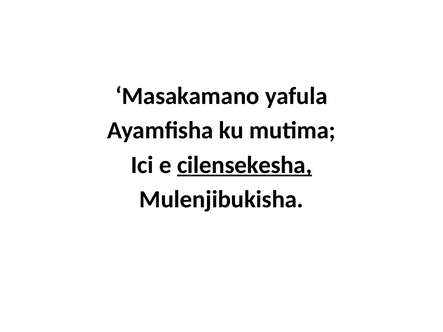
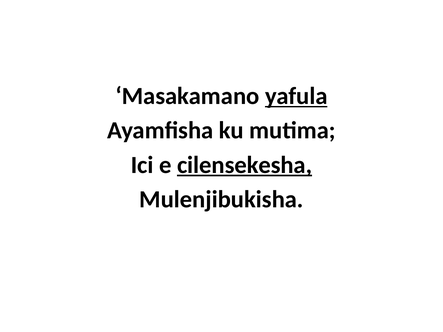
yafula underline: none -> present
